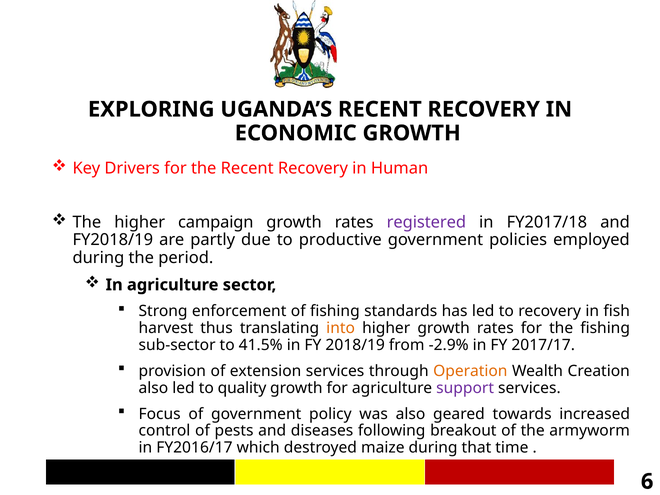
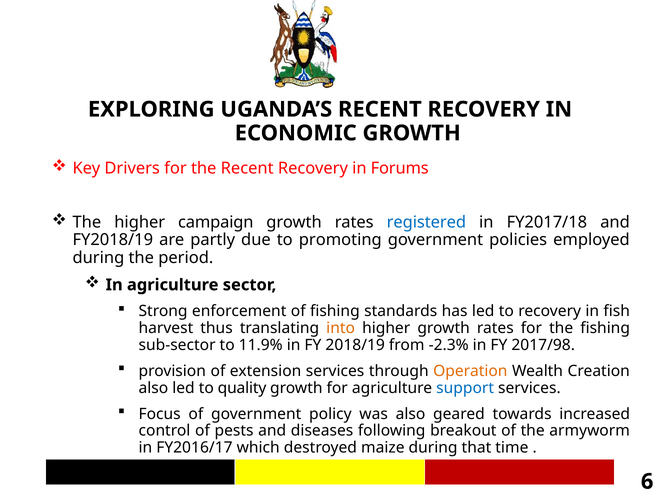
Human: Human -> Forums
registered colour: purple -> blue
productive: productive -> promoting
41.5%: 41.5% -> 11.9%
-2.9%: -2.9% -> -2.3%
2017/17: 2017/17 -> 2017/98
support colour: purple -> blue
